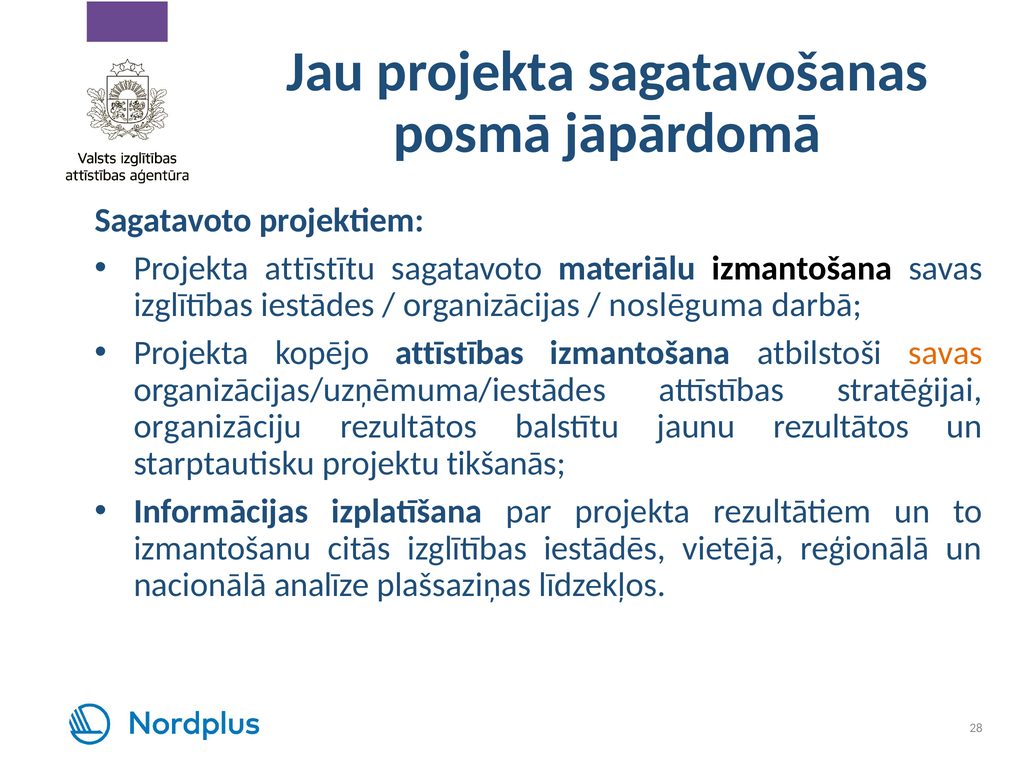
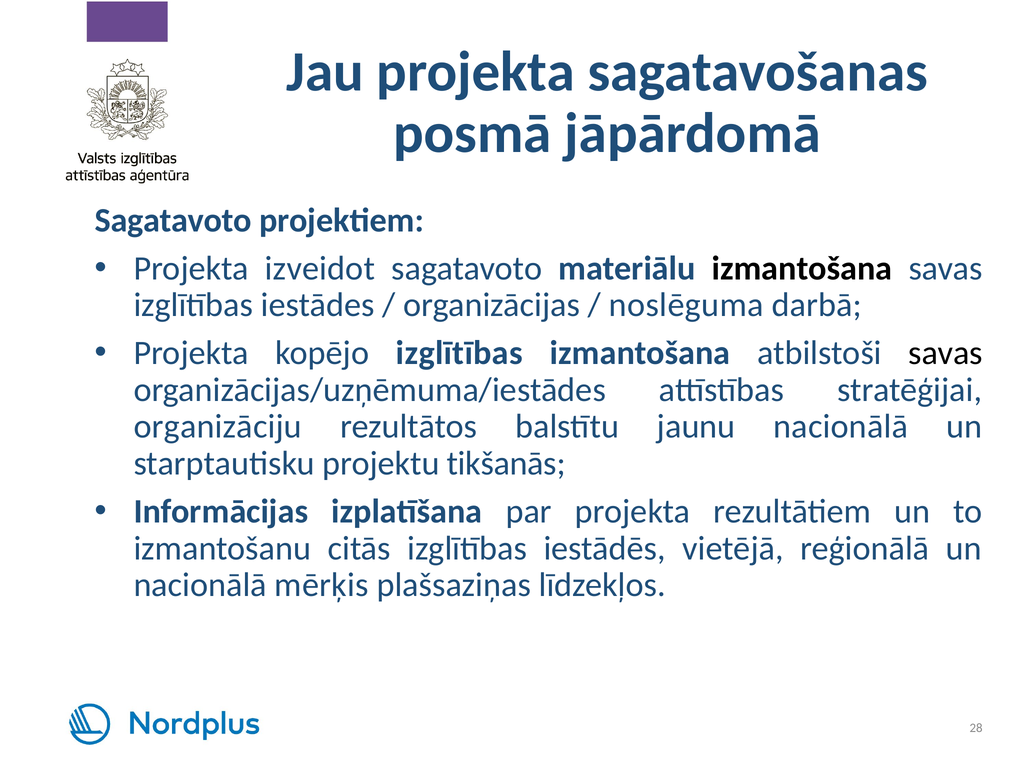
attīstītu: attīstītu -> izveidot
kopējo attīstības: attīstības -> izglītības
savas at (946, 353) colour: orange -> black
jaunu rezultātos: rezultātos -> nacionālā
analīze: analīze -> mērķis
